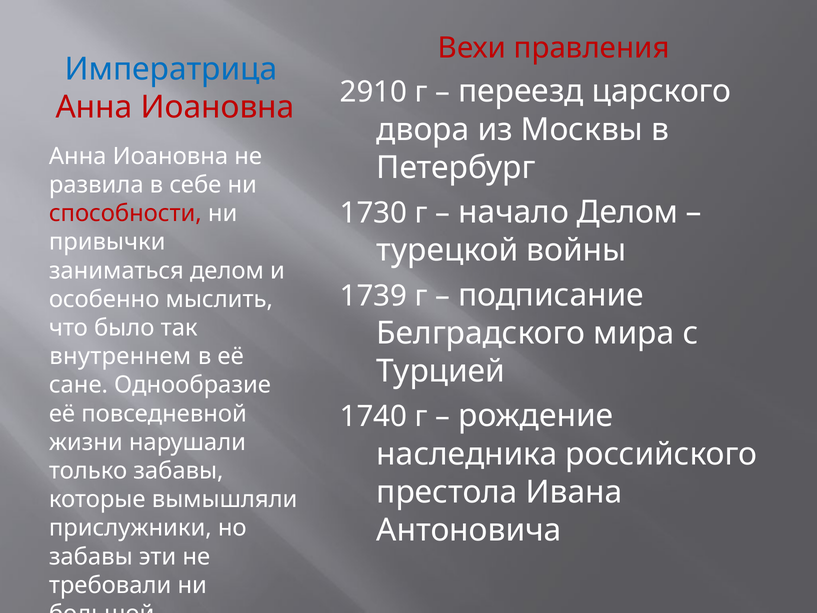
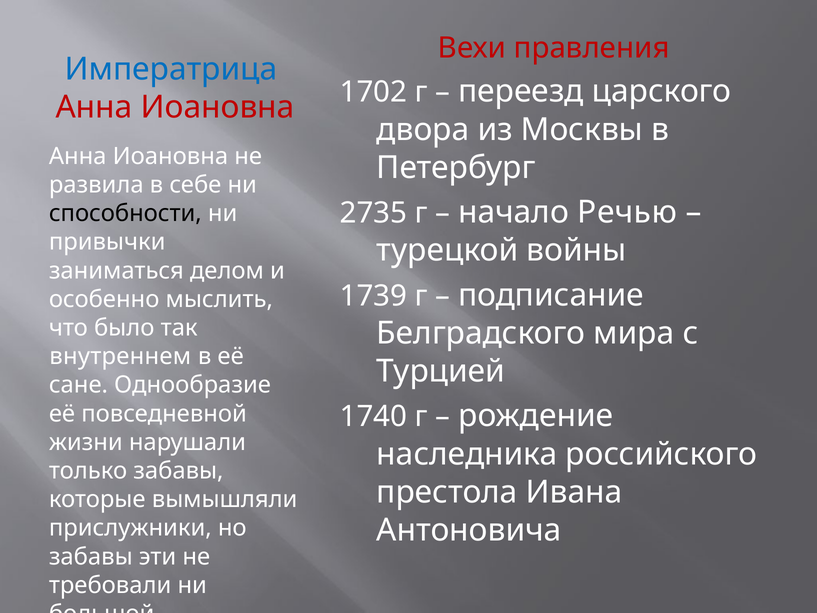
2910: 2910 -> 1702
1730: 1730 -> 2735
начало Делом: Делом -> Речью
способности colour: red -> black
